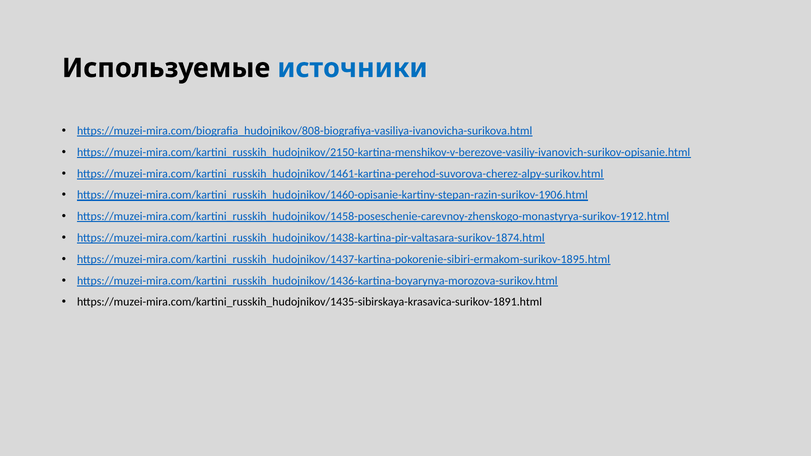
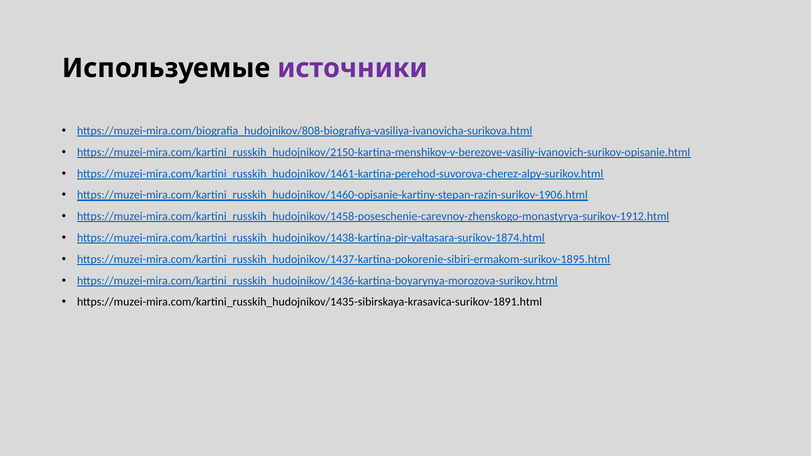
источники colour: blue -> purple
